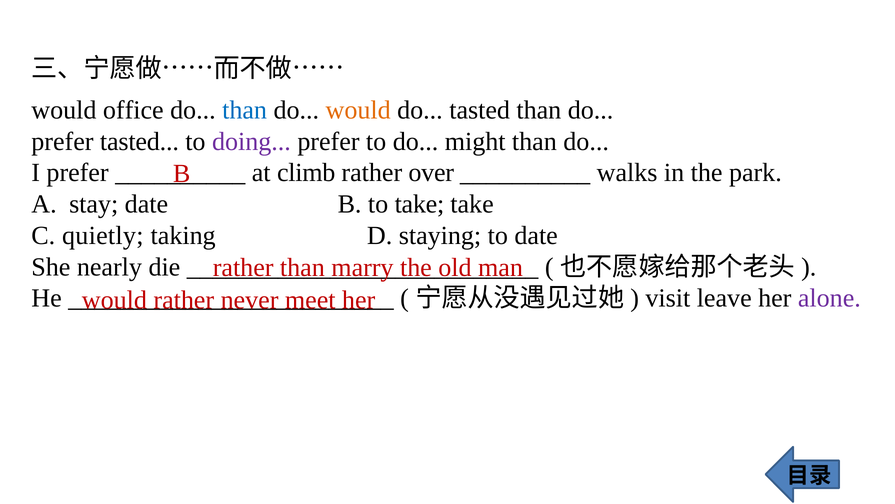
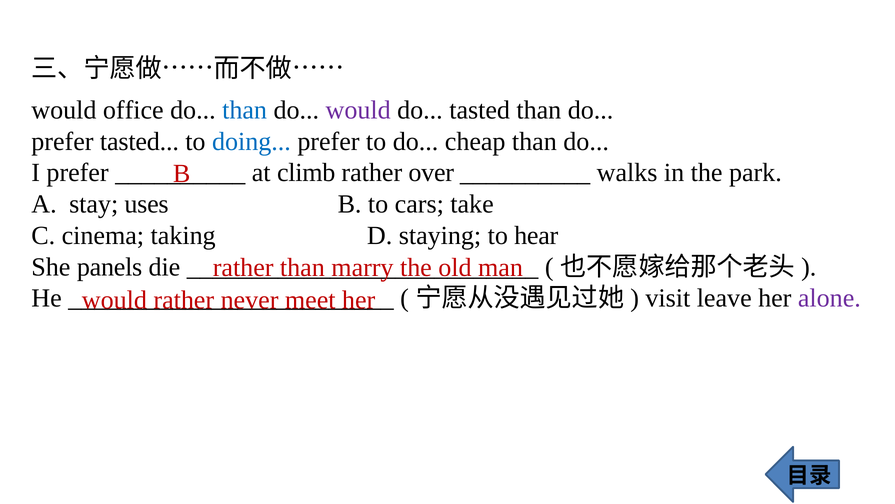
would at (358, 110) colour: orange -> purple
doing colour: purple -> blue
might: might -> cheap
stay date: date -> uses
to take: take -> cars
quietly: quietly -> cinema
to date: date -> hear
nearly: nearly -> panels
